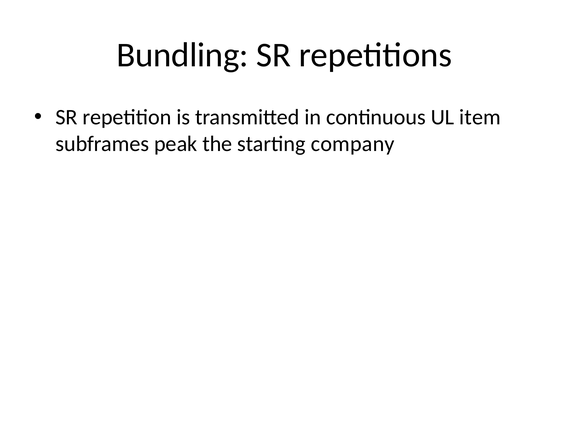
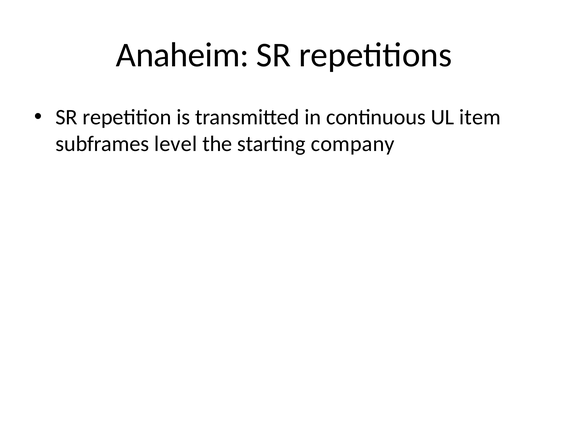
Bundling: Bundling -> Anaheim
peak: peak -> level
